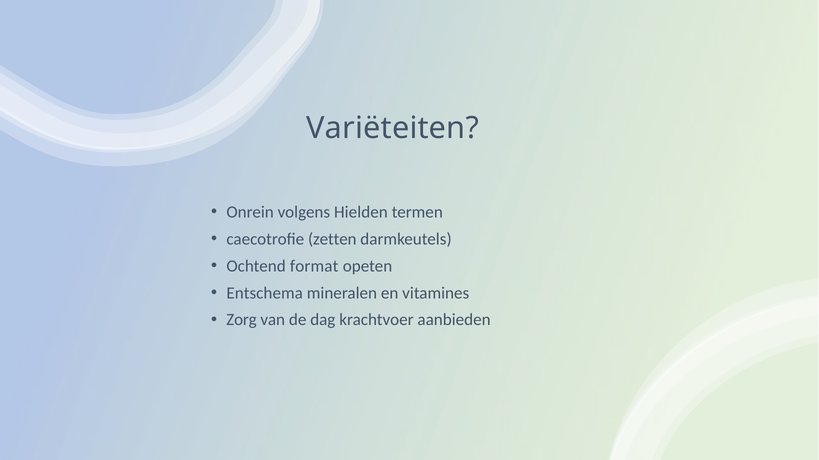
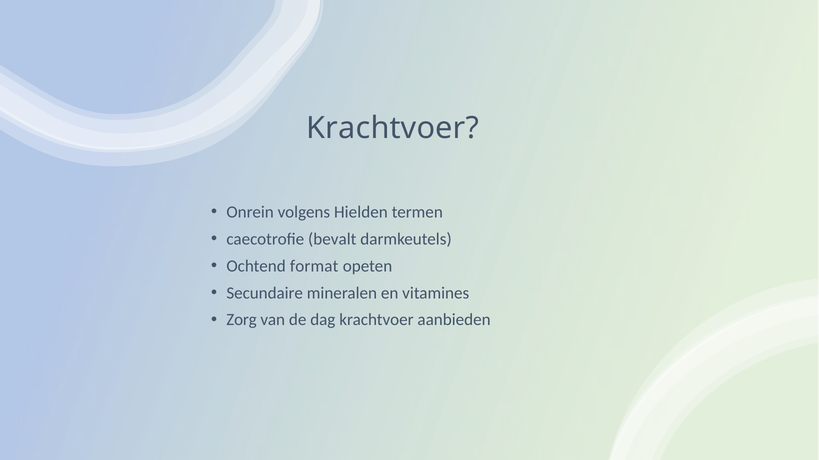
Variëteiten at (393, 128): Variëteiten -> Krachtvoer
zetten: zetten -> bevalt
Entschema: Entschema -> Secundaire
